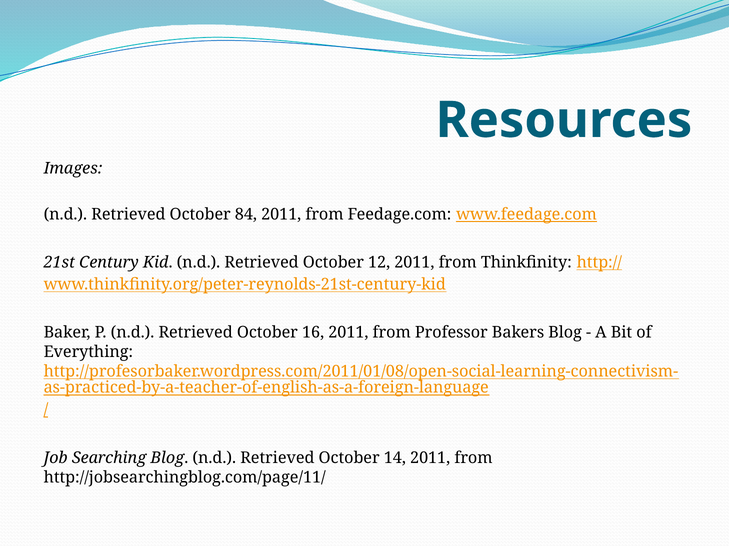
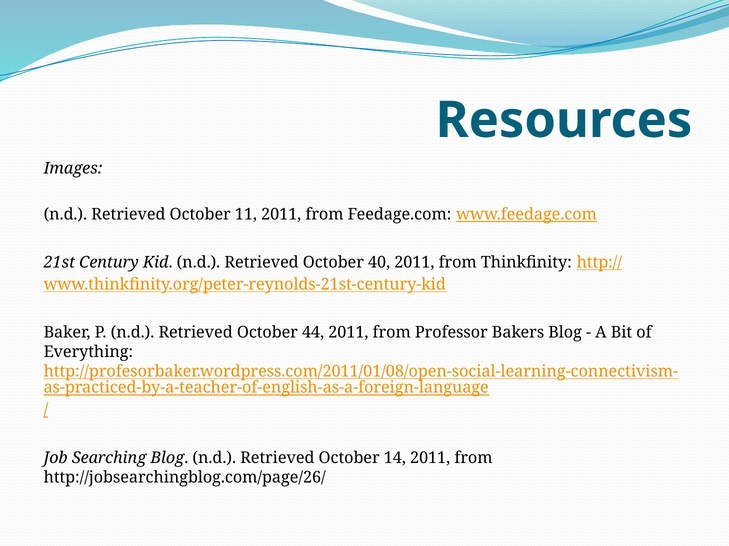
84: 84 -> 11
12: 12 -> 40
16: 16 -> 44
http://jobsearchingblog.com/page/11/: http://jobsearchingblog.com/page/11/ -> http://jobsearchingblog.com/page/26/
